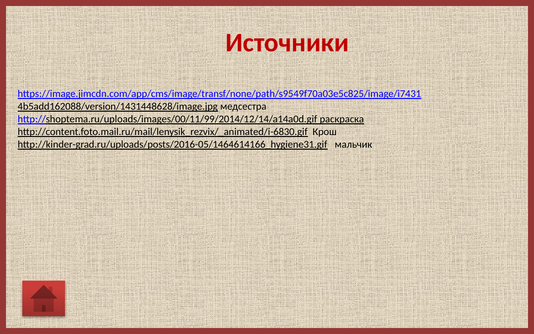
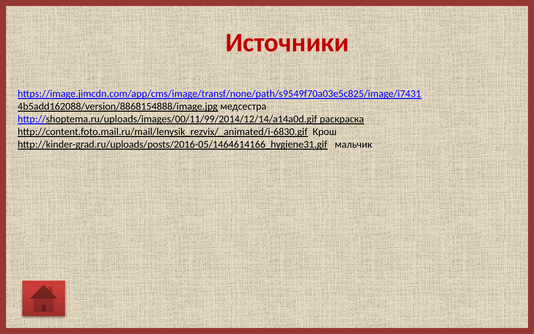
4b5add162088/version/1431448628/image.jpg: 4b5add162088/version/1431448628/image.jpg -> 4b5add162088/version/8868154888/image.jpg
